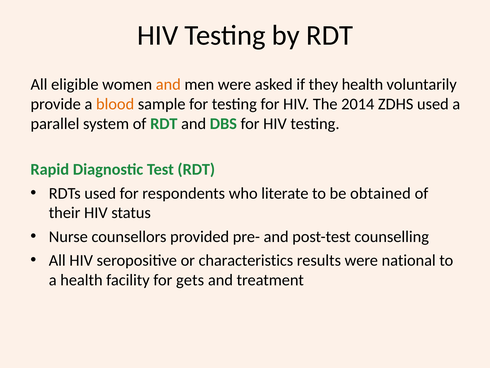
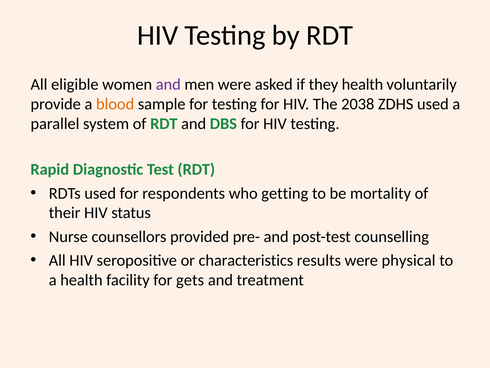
and at (168, 84) colour: orange -> purple
2014: 2014 -> 2038
literate: literate -> getting
obtained: obtained -> mortality
national: national -> physical
